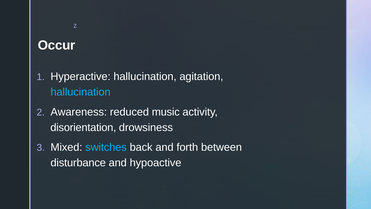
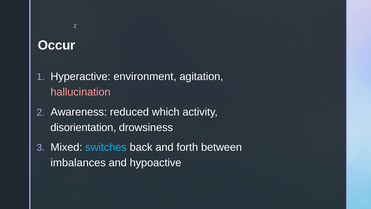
Hyperactive hallucination: hallucination -> environment
hallucination at (81, 92) colour: light blue -> pink
music: music -> which
disturbance: disturbance -> imbalances
